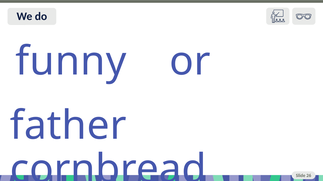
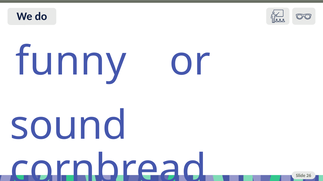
father: father -> sound
